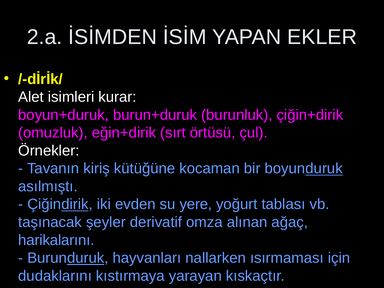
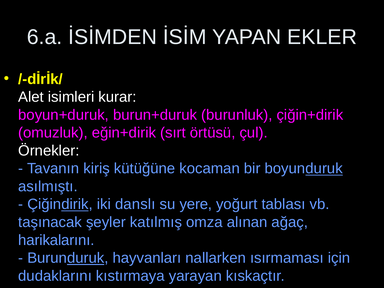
2.a: 2.a -> 6.a
evden: evden -> danslı
derivatif: derivatif -> katılmış
